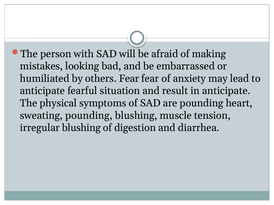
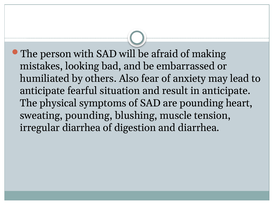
others Fear: Fear -> Also
irregular blushing: blushing -> diarrhea
